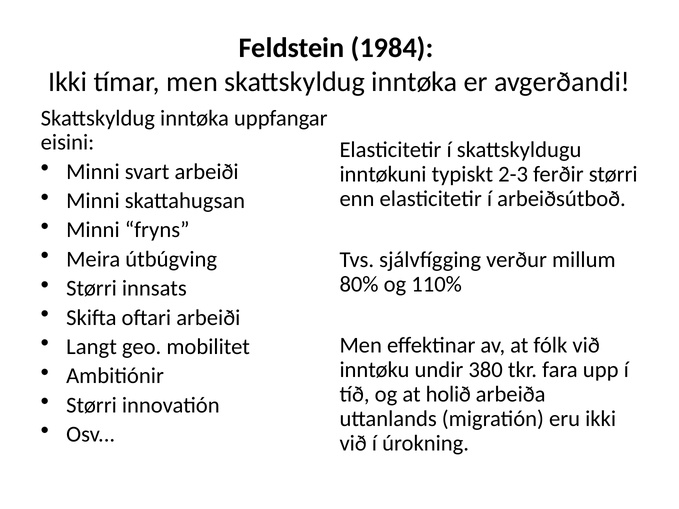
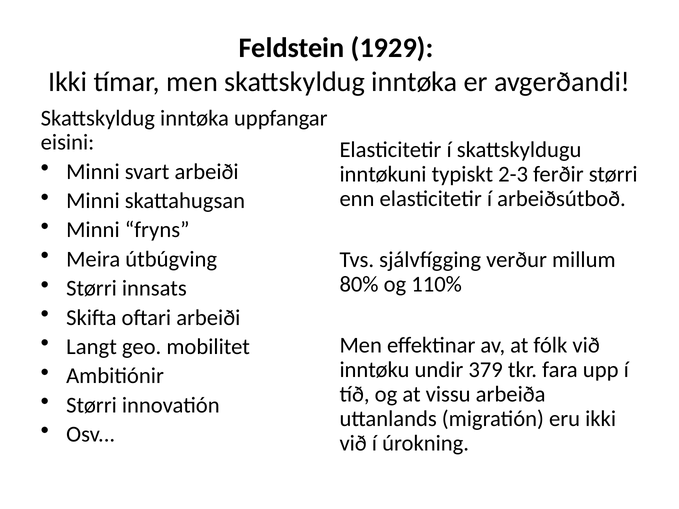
1984: 1984 -> 1929
380: 380 -> 379
holið: holið -> vissu
